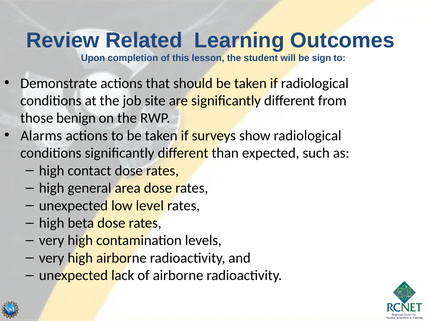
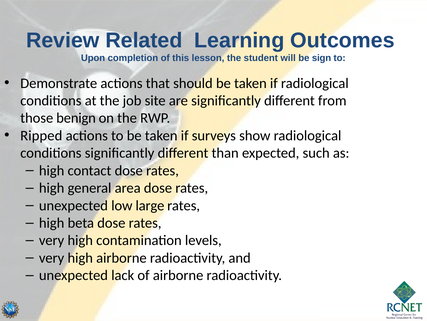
Alarms: Alarms -> Ripped
level: level -> large
